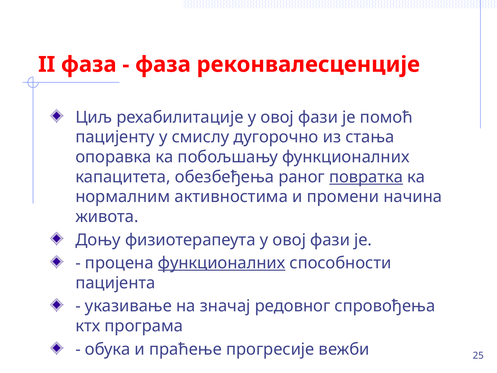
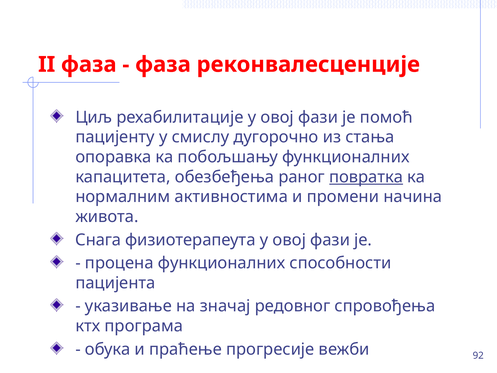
Доњу: Доњу -> Снага
функционалних at (222, 263) underline: present -> none
25: 25 -> 92
